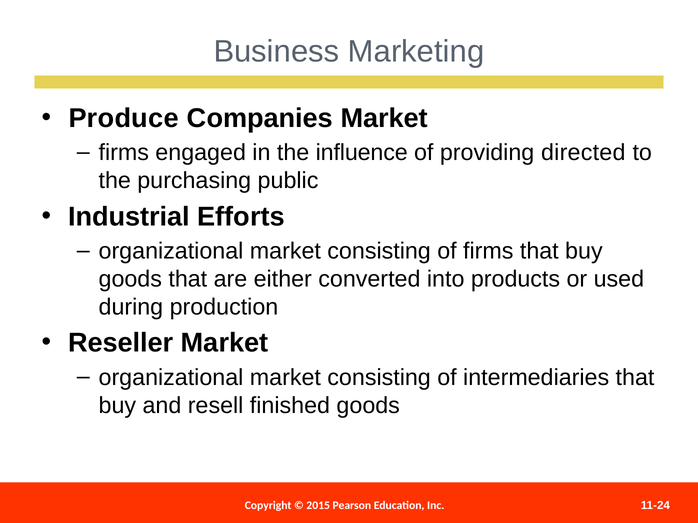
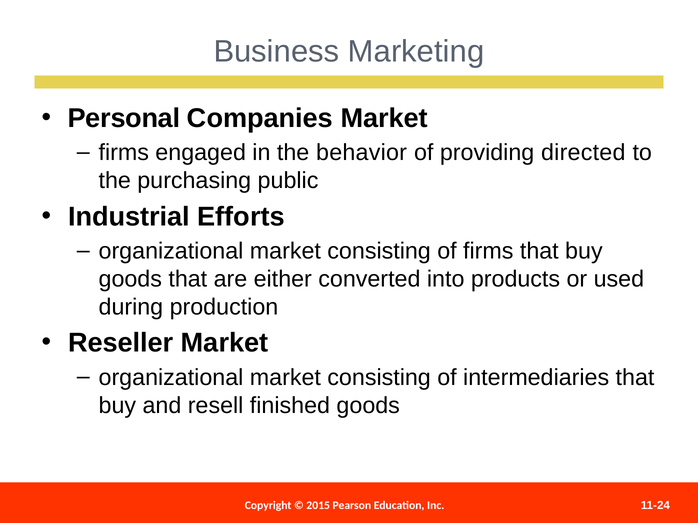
Produce: Produce -> Personal
influence: influence -> behavior
